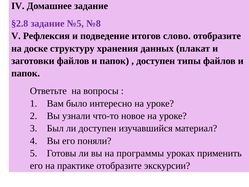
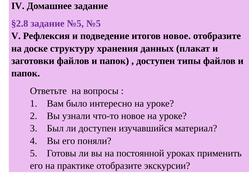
№5 №8: №8 -> №5
итогов слово: слово -> новое
программы: программы -> постоянной
